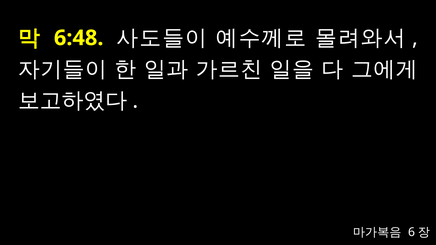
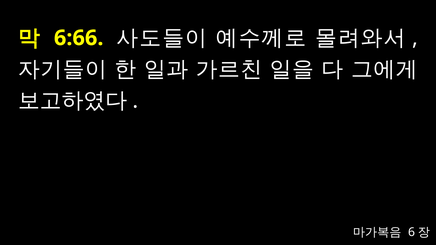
6:48: 6:48 -> 6:66
